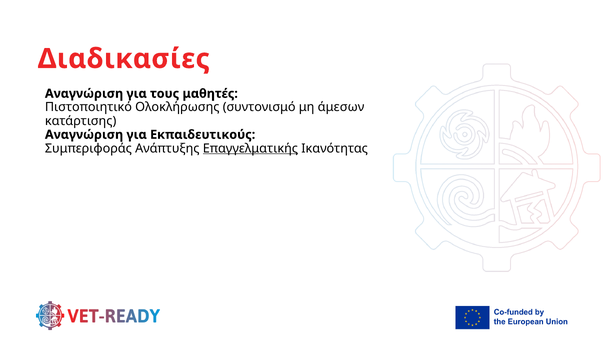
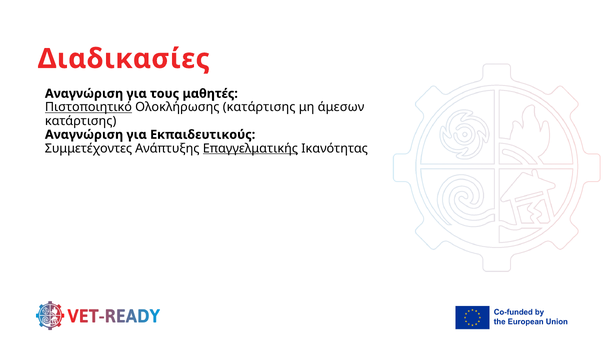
Πιστοποιητικό underline: none -> present
Ολοκλήρωσης συντονισμό: συντονισμό -> κατάρτισης
Συμπεριφοράς: Συμπεριφοράς -> Συμμετέχοντες
